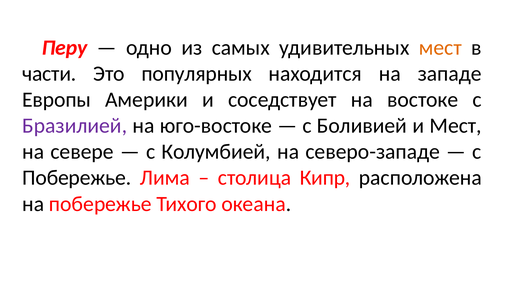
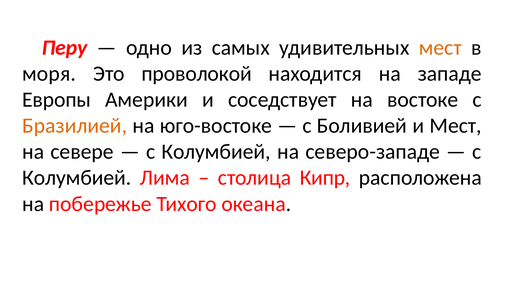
части: части -> моря
популярных: популярных -> проволокой
Бразилией colour: purple -> orange
Побережье at (77, 178): Побережье -> Колумбией
